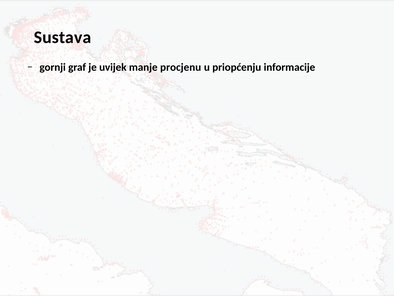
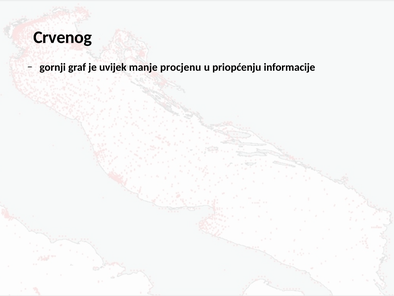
Sustava: Sustava -> Crvenog
